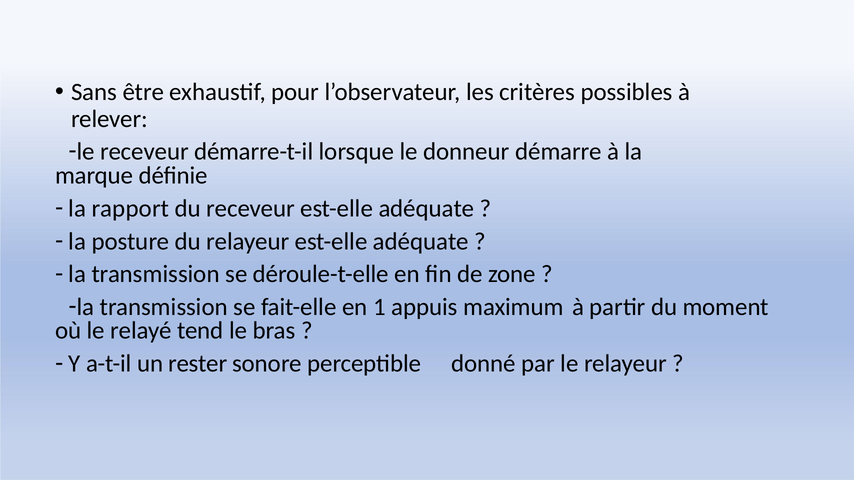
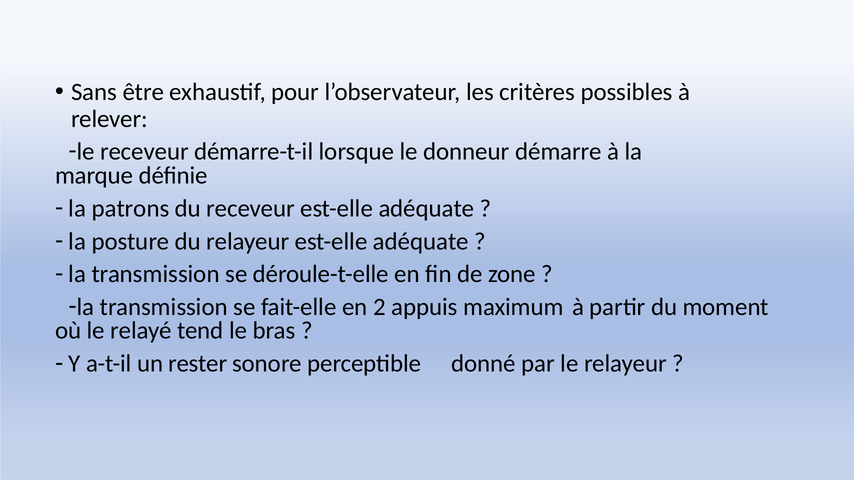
rapport: rapport -> patrons
1: 1 -> 2
